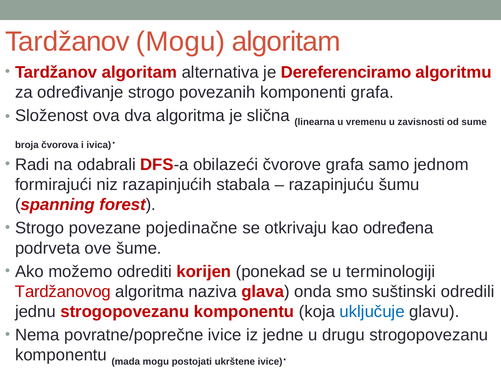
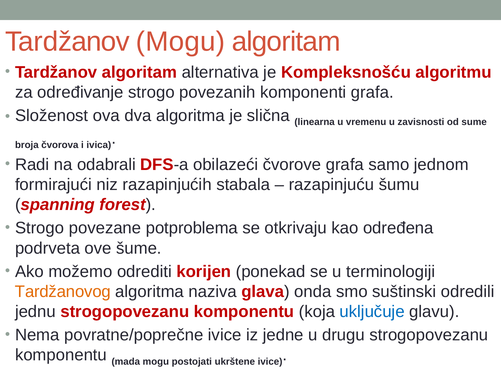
Dereferenciramo: Dereferenciramo -> Kompleksnošću
pojedinačne: pojedinačne -> potproblema
Tardžanovog colour: red -> orange
